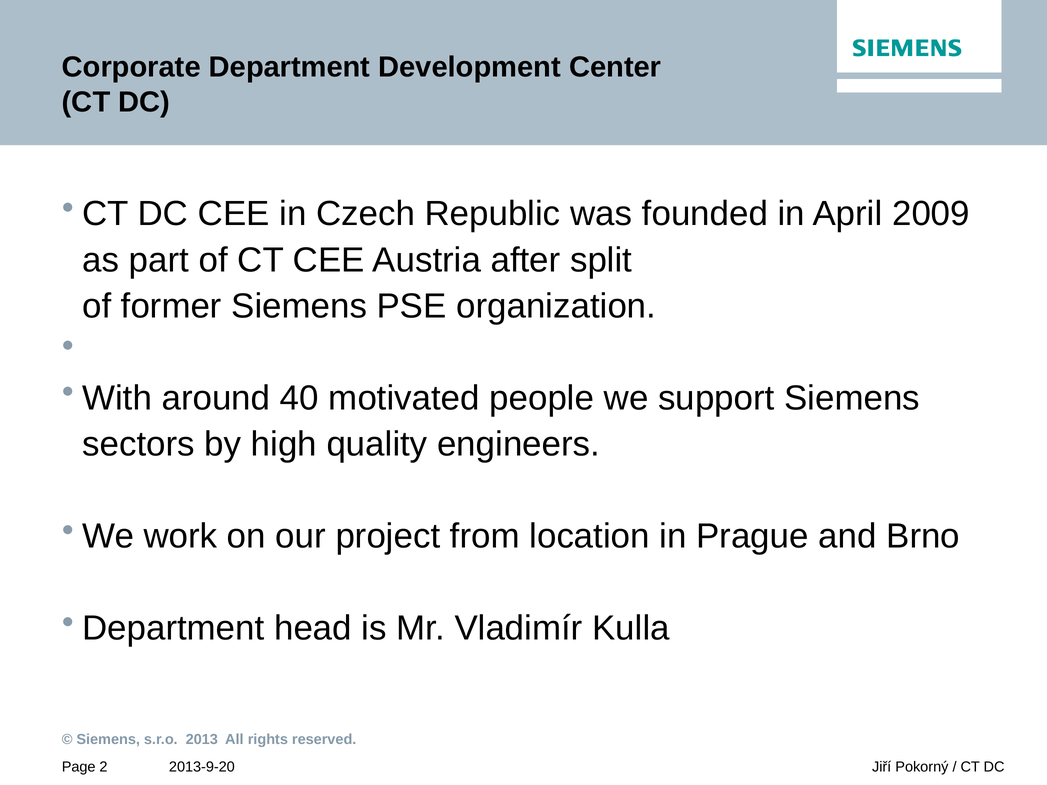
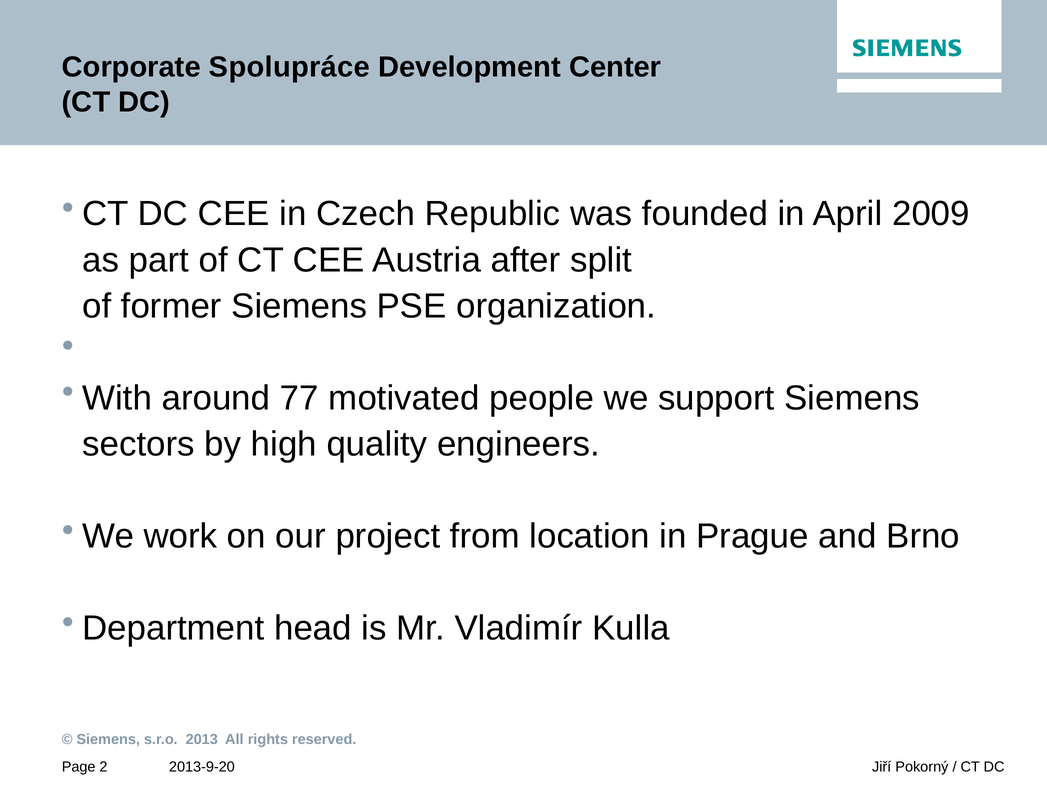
Corporate Department: Department -> Spolupráce
40: 40 -> 77
